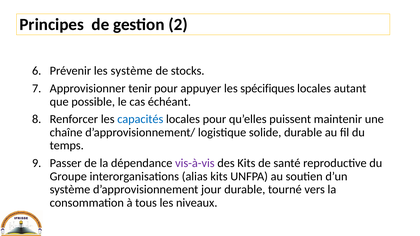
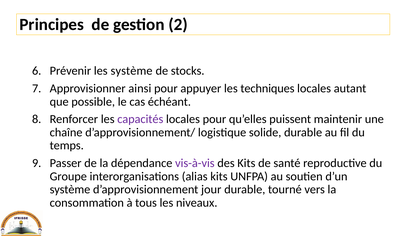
tenir: tenir -> ainsi
spécifiques: spécifiques -> techniques
capacités colour: blue -> purple
